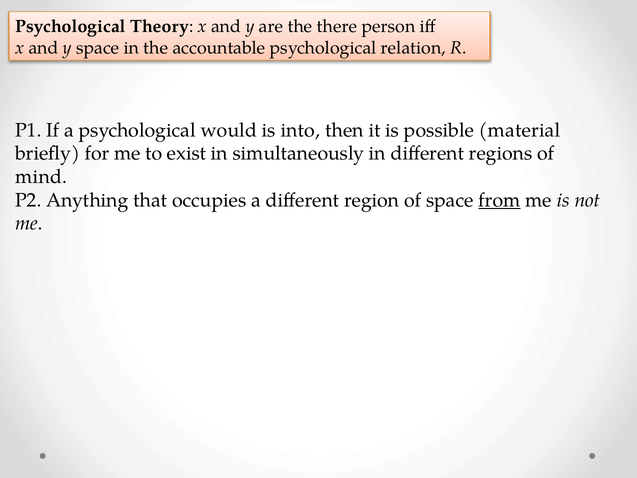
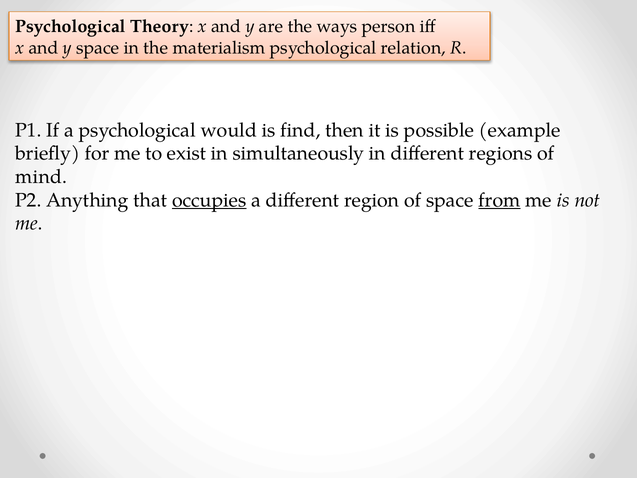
there: there -> ways
accountable: accountable -> materialism
into: into -> find
material: material -> example
occupies underline: none -> present
